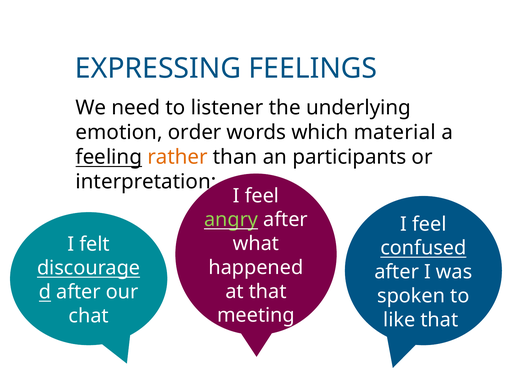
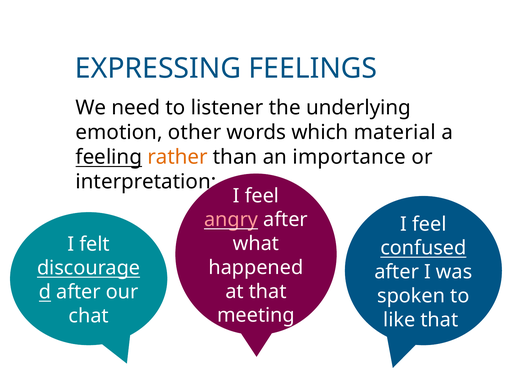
order: order -> other
participants: participants -> importance
angry colour: light green -> pink
